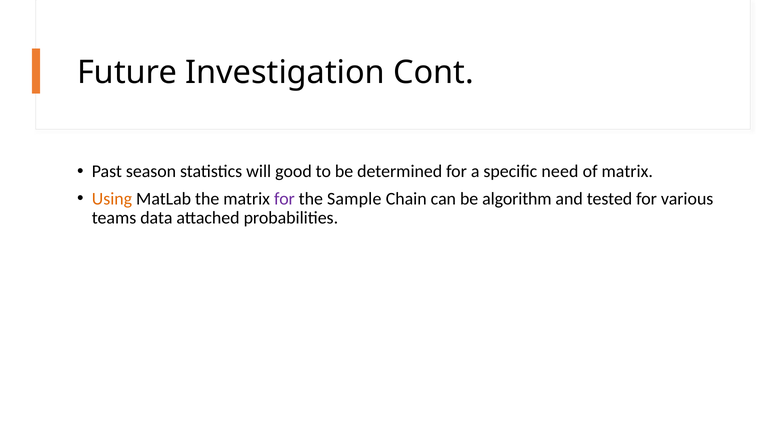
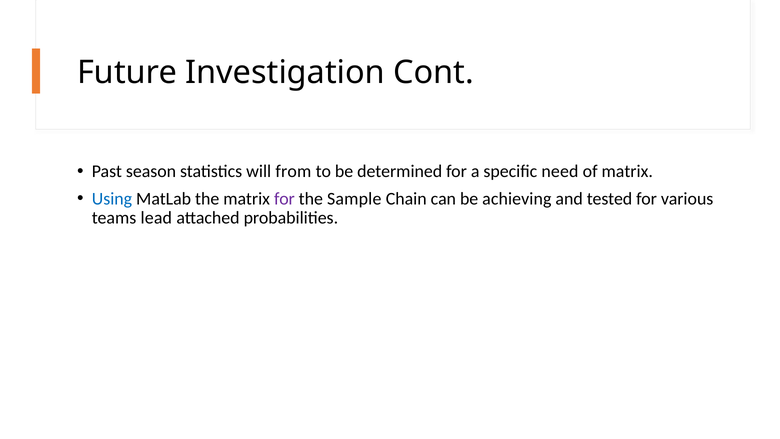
good: good -> from
Using colour: orange -> blue
algorithm: algorithm -> achieving
data: data -> lead
